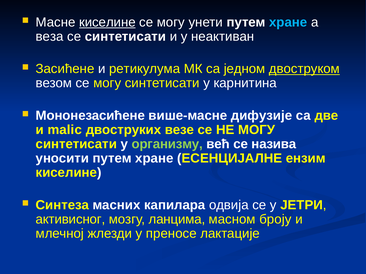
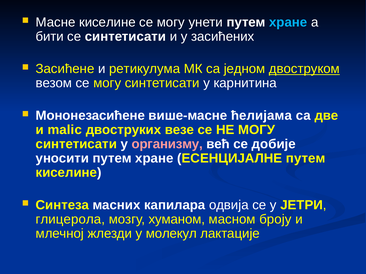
киселине at (107, 22) underline: present -> none
веза: веза -> бити
неактиван: неактиван -> засићених
дифузије: дифузије -> ћелијама
организму colour: light green -> pink
назива: назива -> добије
ЕСЕНЦИЈАЛНЕ ензим: ензим -> путем
активисног: активисног -> глицерола
ланцима: ланцима -> хуманом
преносе: преносе -> молекул
